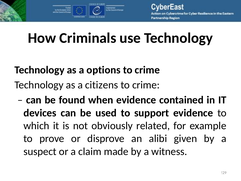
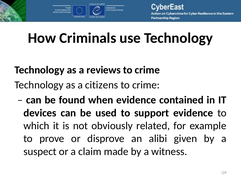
options: options -> reviews
